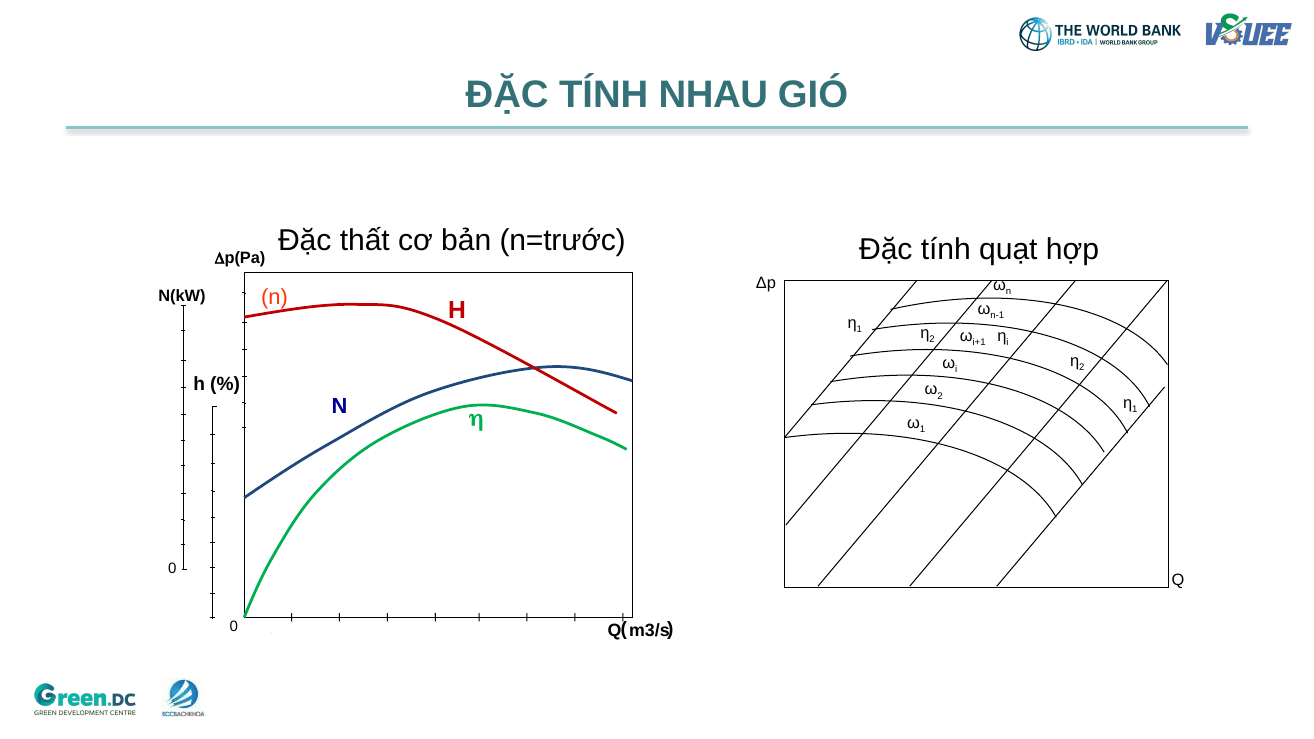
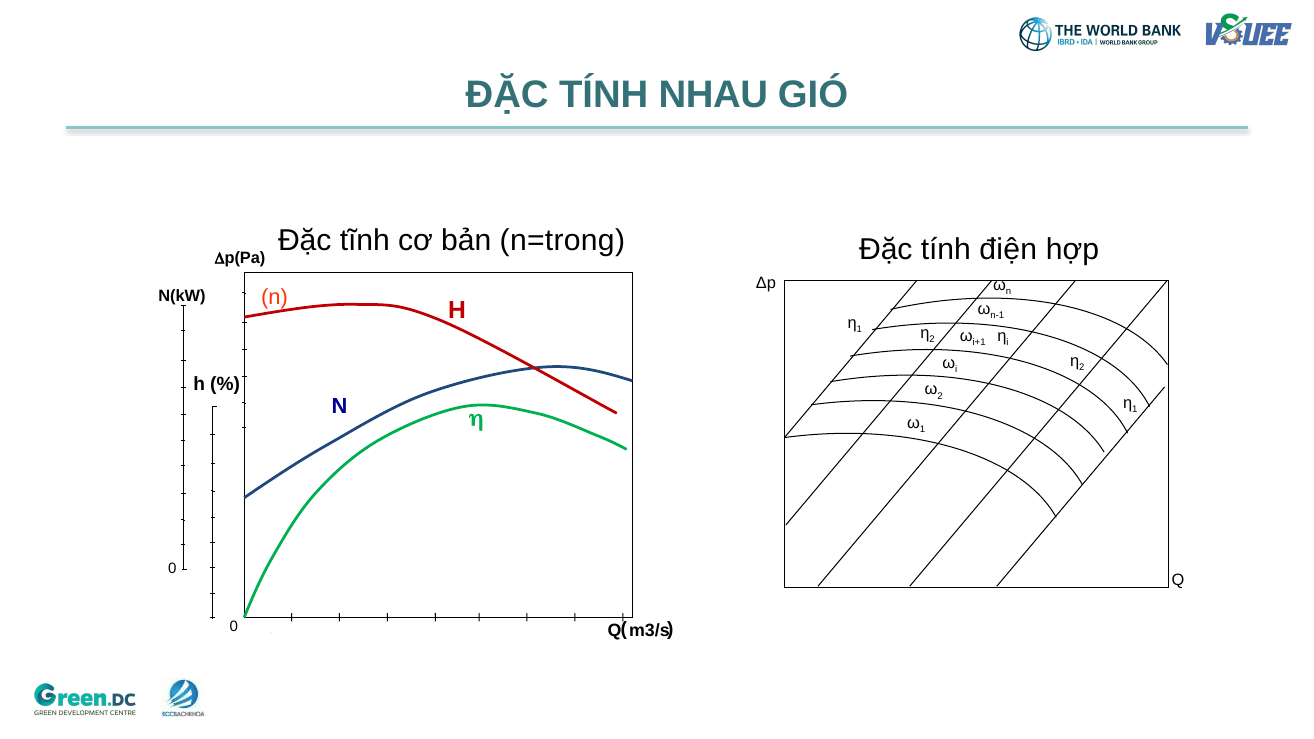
thất: thất -> tĩnh
n=trước: n=trước -> n=trong
quạt: quạt -> điện
